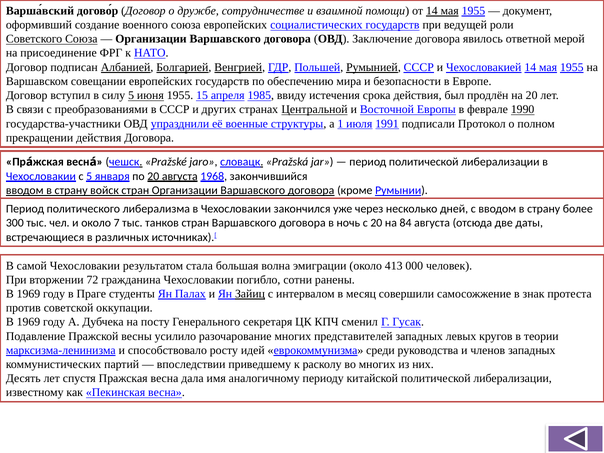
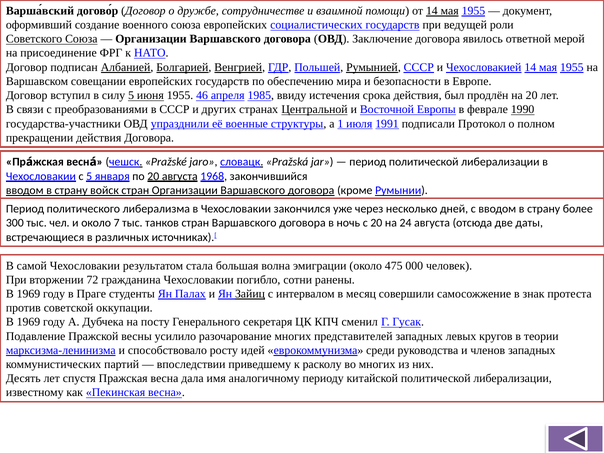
15: 15 -> 46
84: 84 -> 24
413: 413 -> 475
